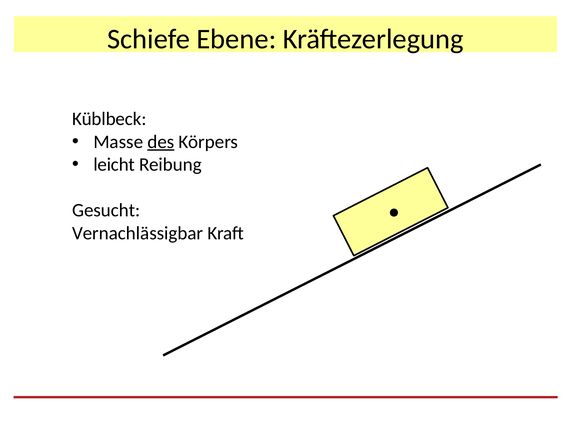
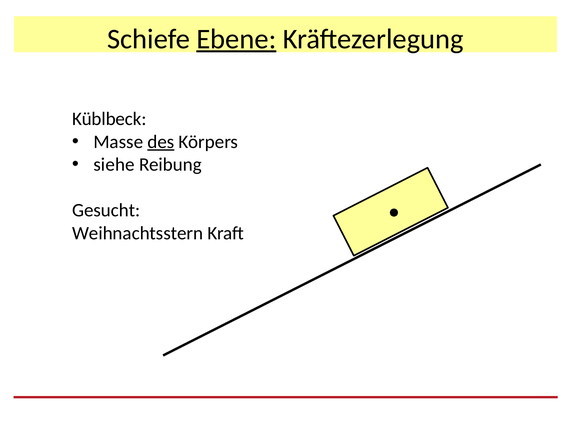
Ebene underline: none -> present
leicht: leicht -> siehe
Vernachlässigbar: Vernachlässigbar -> Weihnachtsstern
